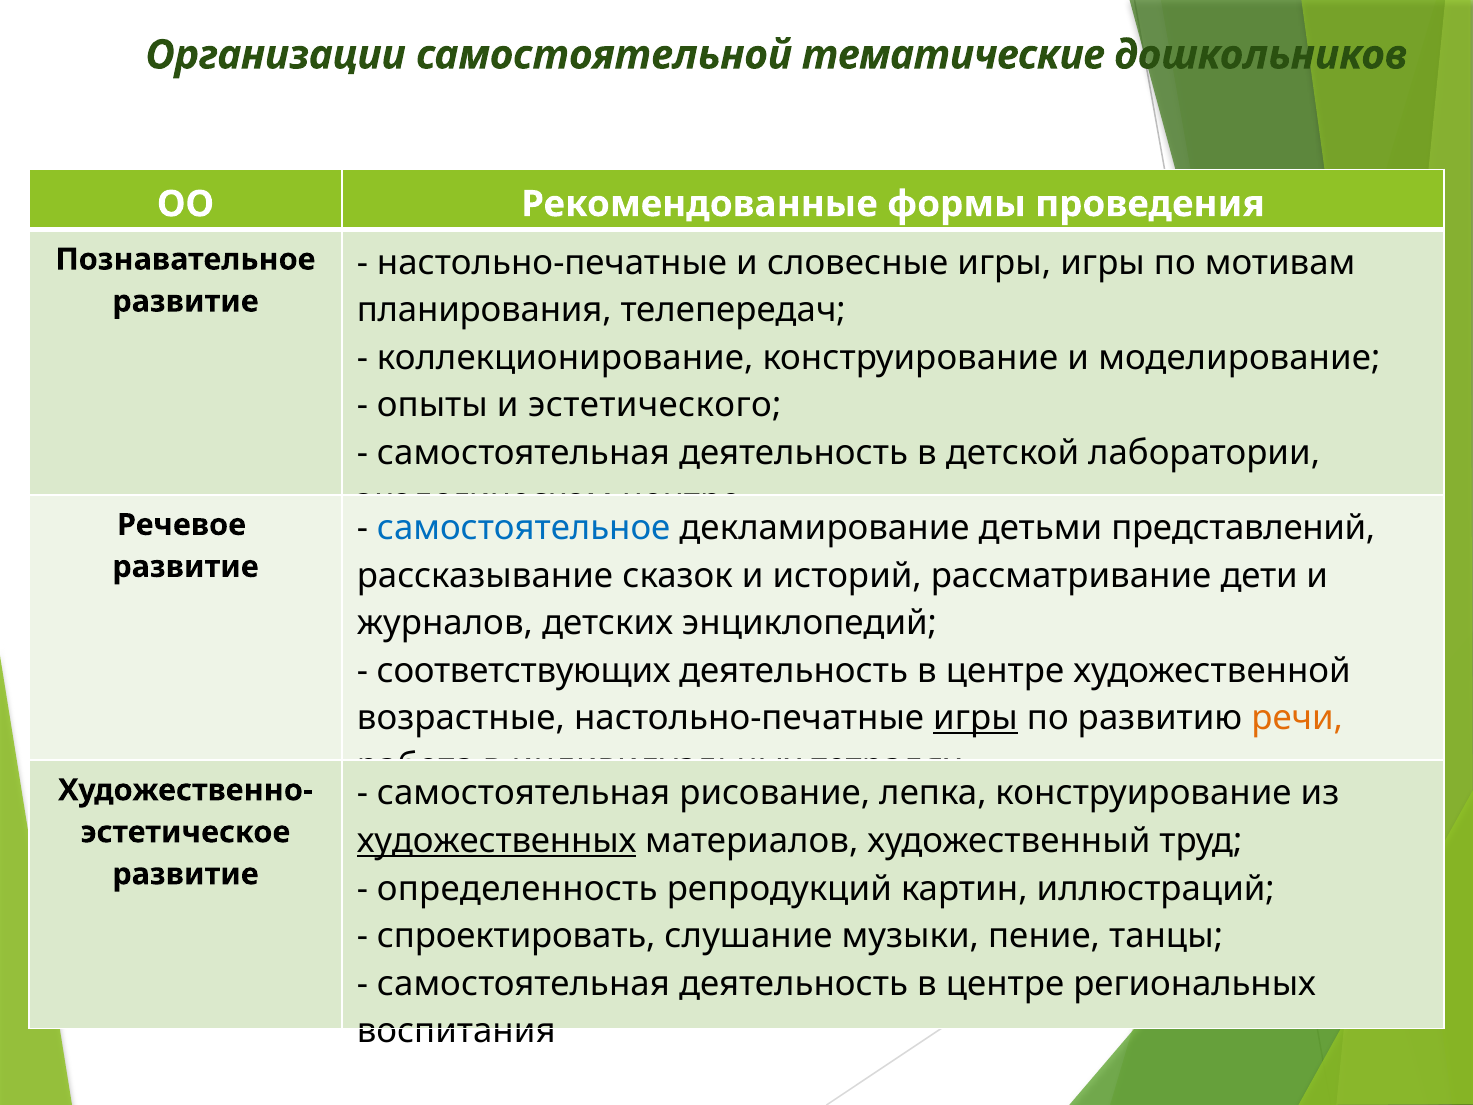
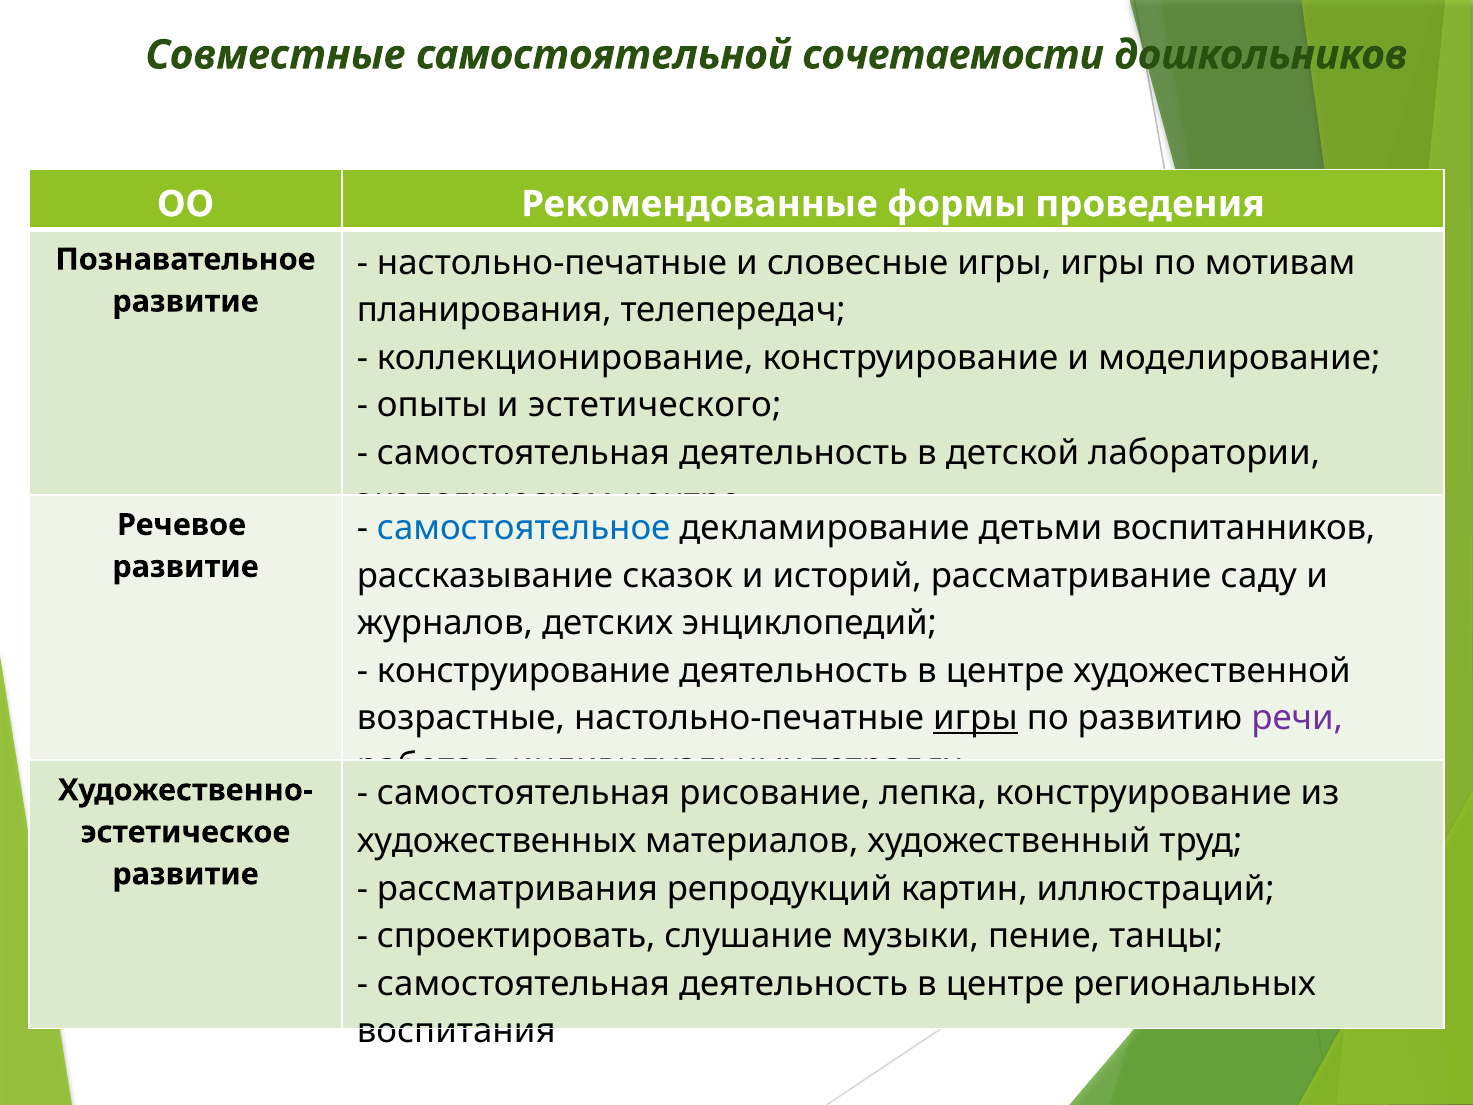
Организации: Организации -> Совместные
тематические: тематические -> сочетаемости
представлений: представлений -> воспитанников
дети: дети -> саду
соответствующих at (524, 671): соответствующих -> конструирование
речи colour: orange -> purple
художественных underline: present -> none
определенность: определенность -> рассматривания
